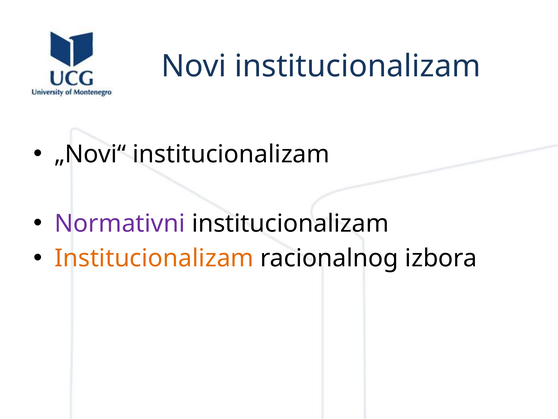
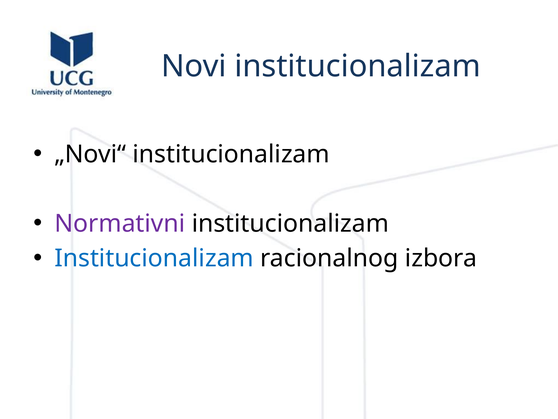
Institucionalizam at (154, 258) colour: orange -> blue
